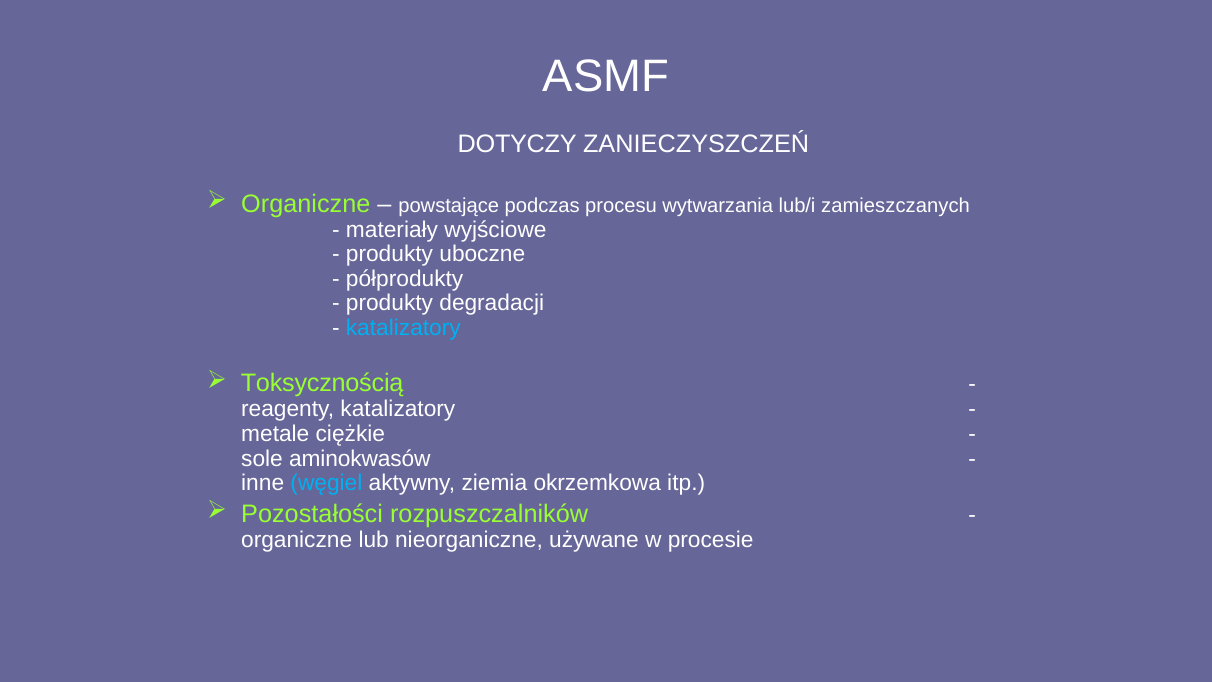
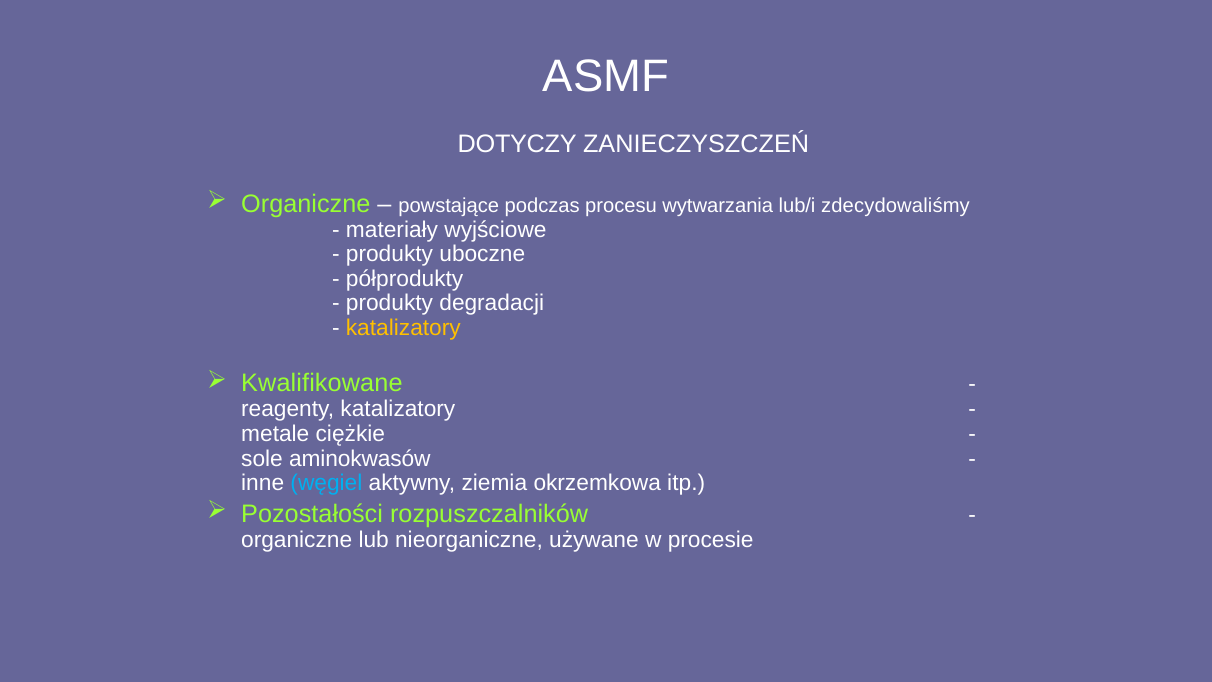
zamieszczanych: zamieszczanych -> zdecydowaliśmy
katalizatory at (403, 328) colour: light blue -> yellow
Toksycznością: Toksycznością -> Kwalifikowane
